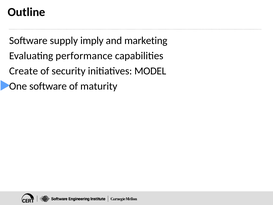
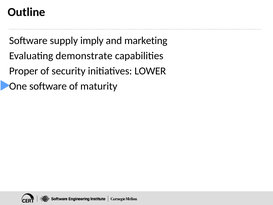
performance: performance -> demonstrate
Create: Create -> Proper
MODEL: MODEL -> LOWER
